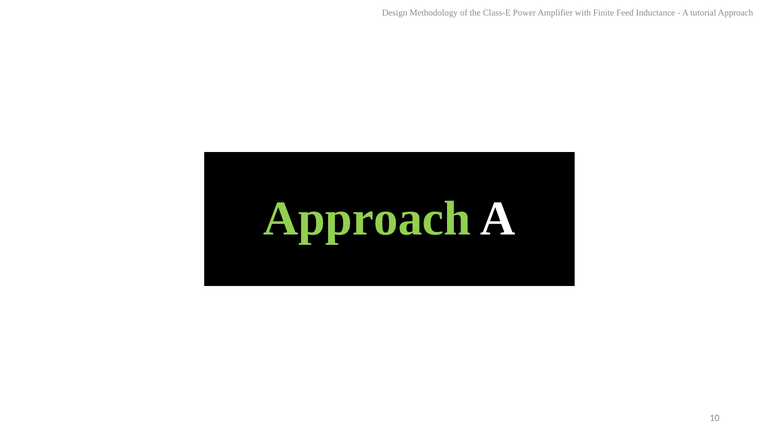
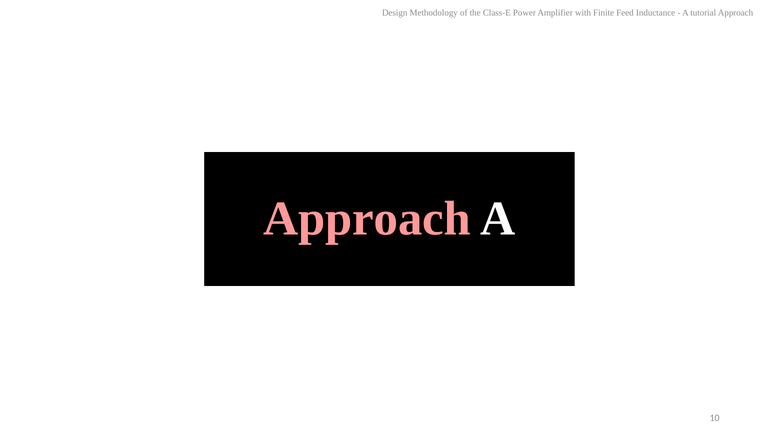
Approach at (367, 219) colour: light green -> pink
